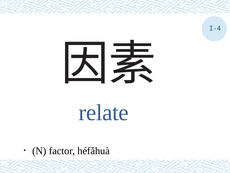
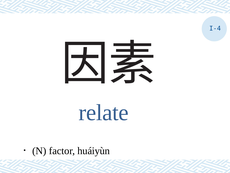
héfǎhuà: héfǎhuà -> huáiyùn
